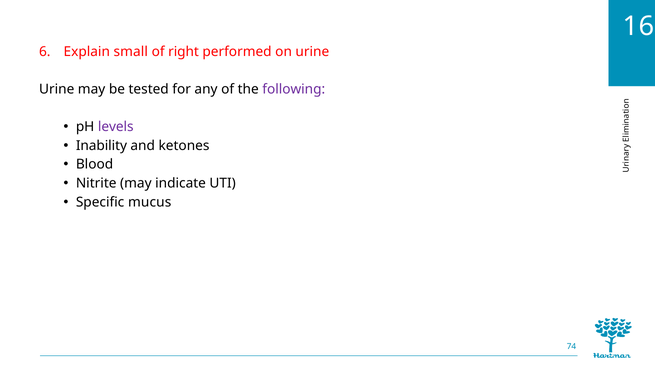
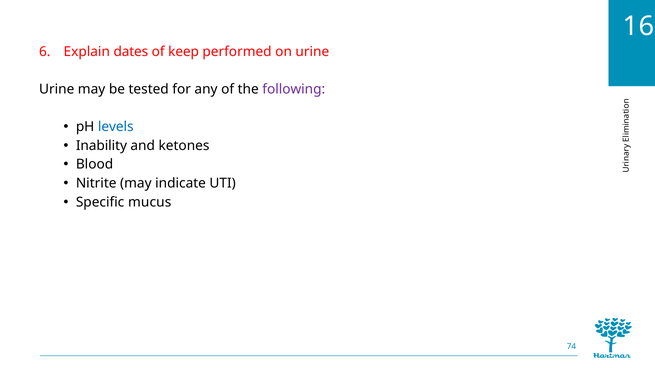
small: small -> dates
right: right -> keep
levels colour: purple -> blue
